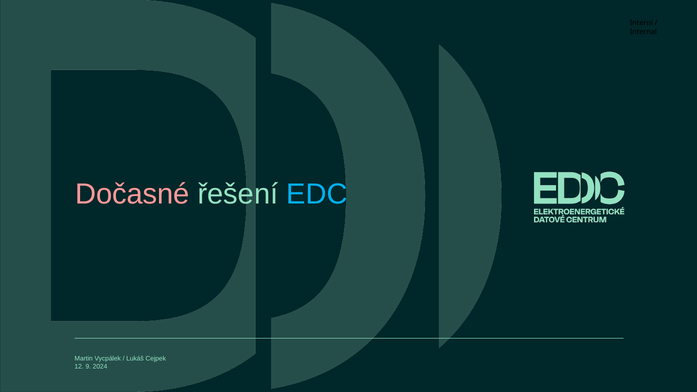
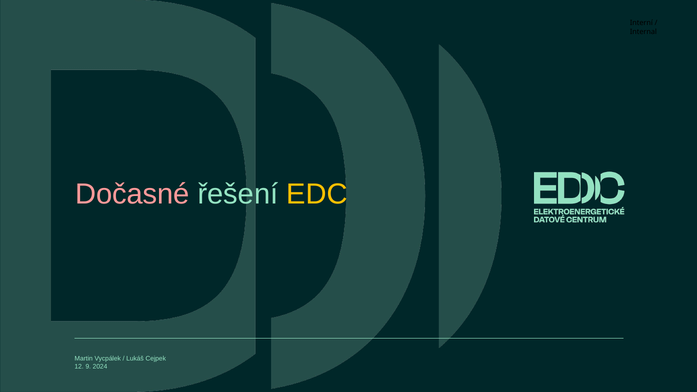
EDC colour: light blue -> yellow
